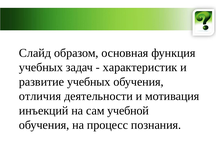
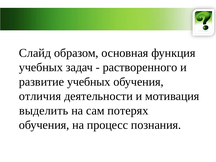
характеристик: характеристик -> растворенного
инъекций: инъекций -> выделить
учебной: учебной -> потерях
